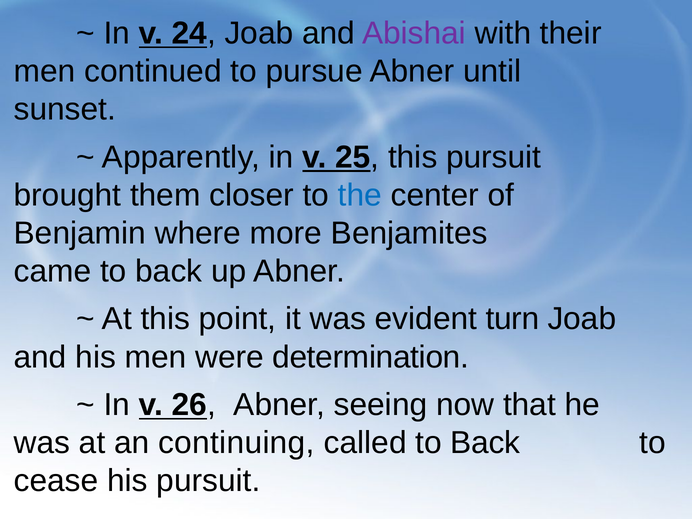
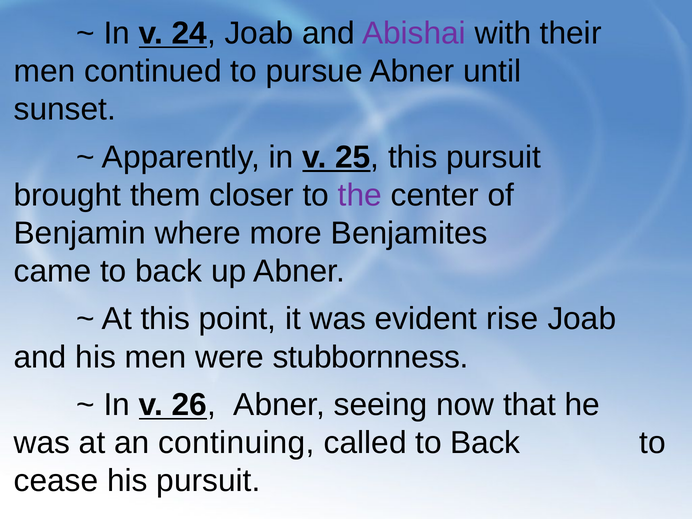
the colour: blue -> purple
turn: turn -> rise
determination: determination -> stubbornness
